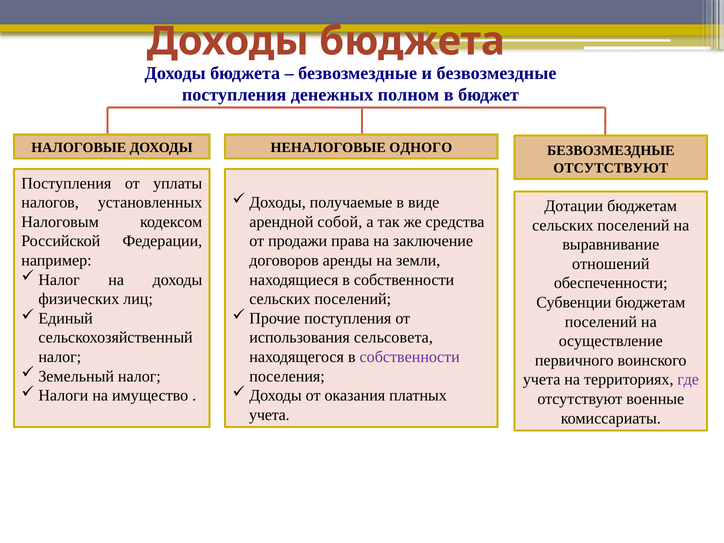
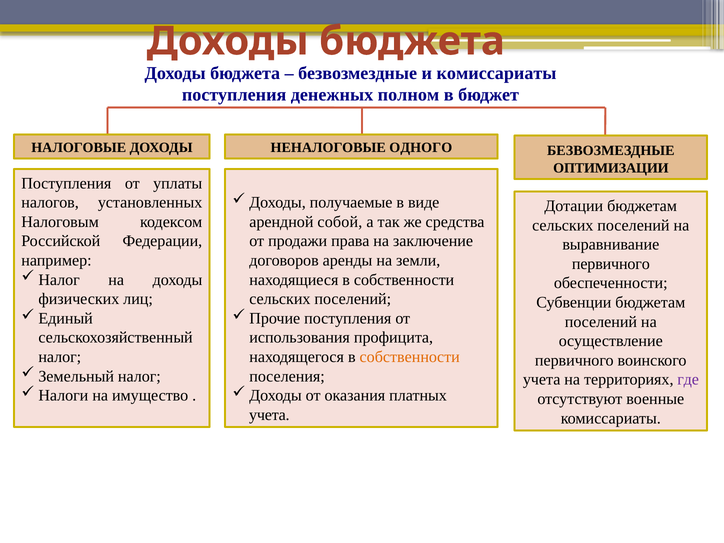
безвозмездные at (496, 73): безвозмездные -> комиссариаты
ОТСУТСТВУЮТ at (611, 168): ОТСУТСТВУЮТ -> ОПТИМИЗАЦИИ
отношений at (611, 264): отношений -> первичного
сельсовета: сельсовета -> профицита
собственности at (410, 357) colour: purple -> orange
